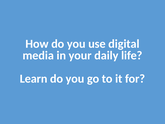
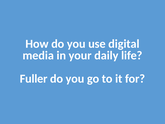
Learn: Learn -> Fuller
